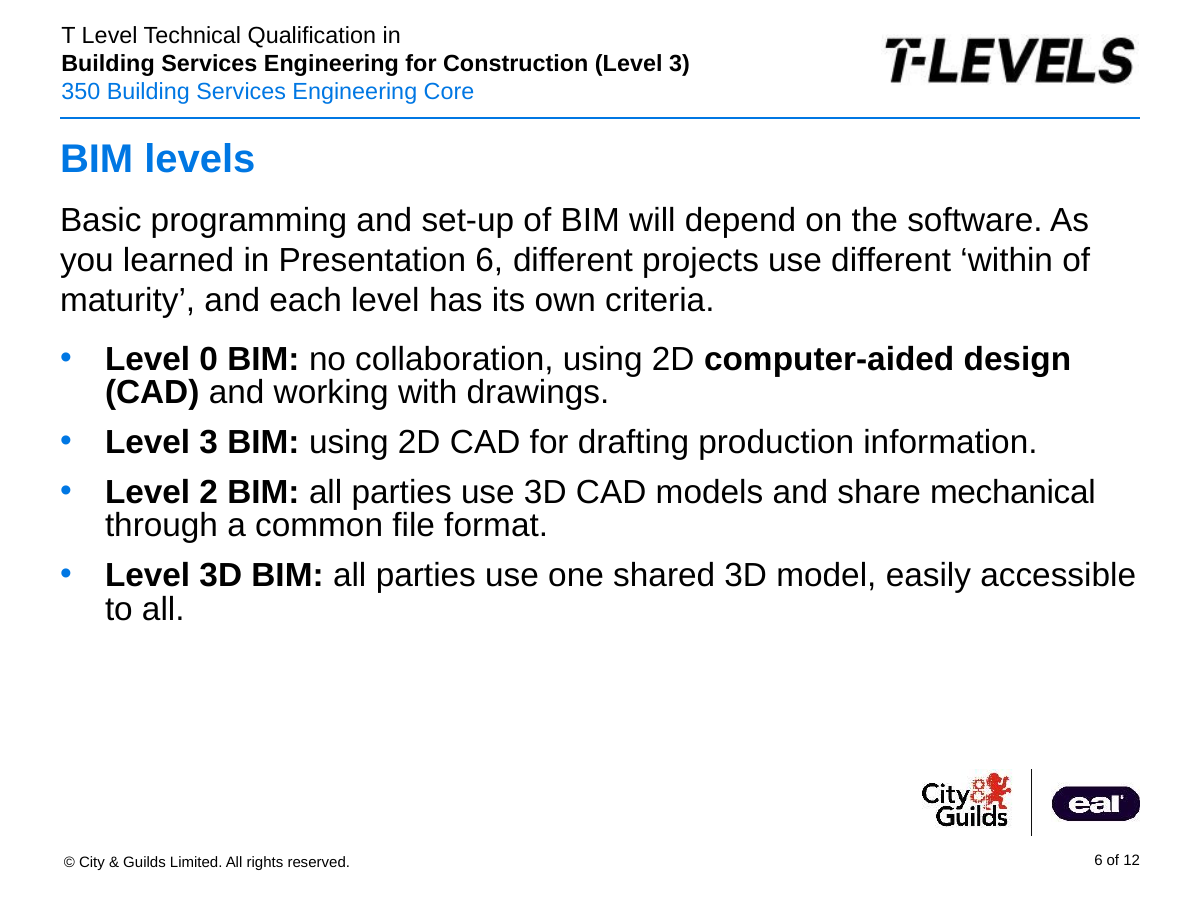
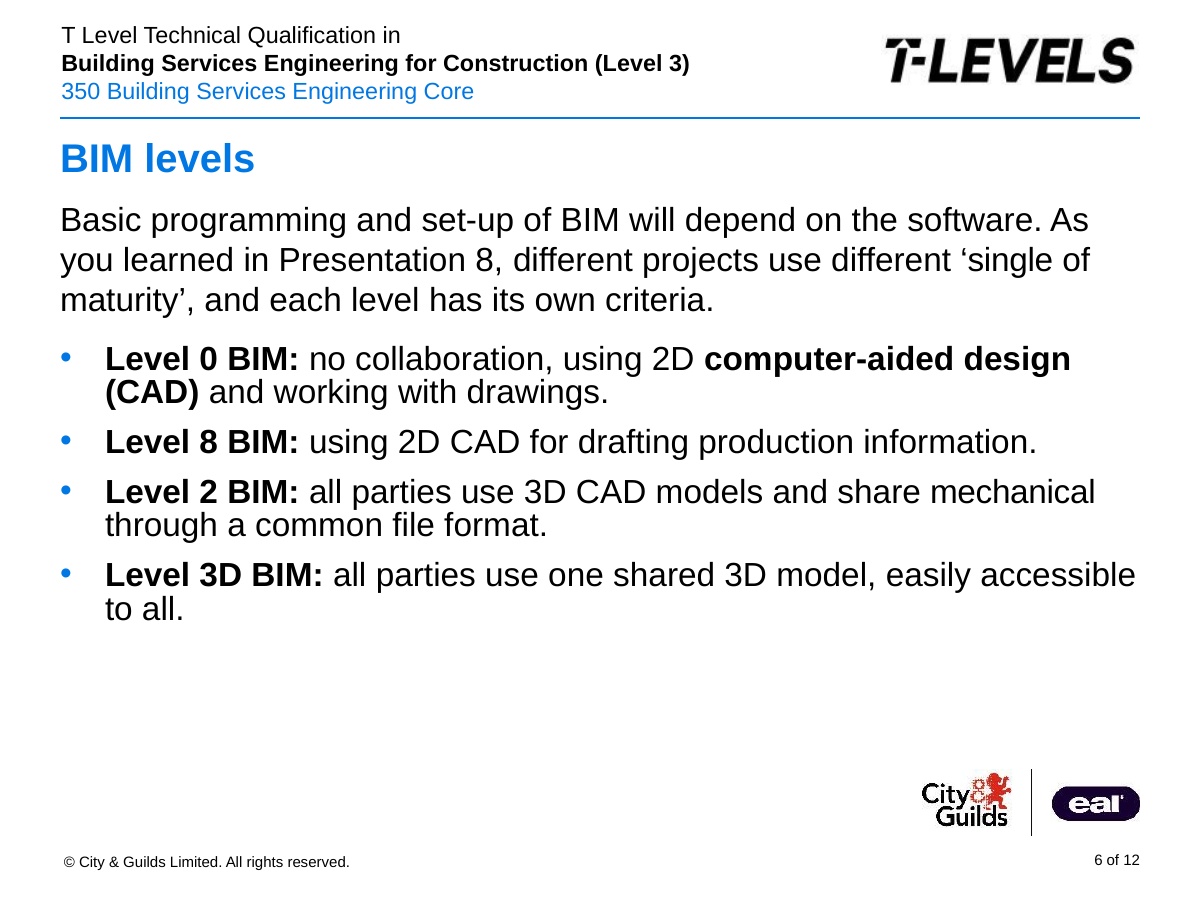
Presentation 6: 6 -> 8
within: within -> single
3 at (209, 442): 3 -> 8
